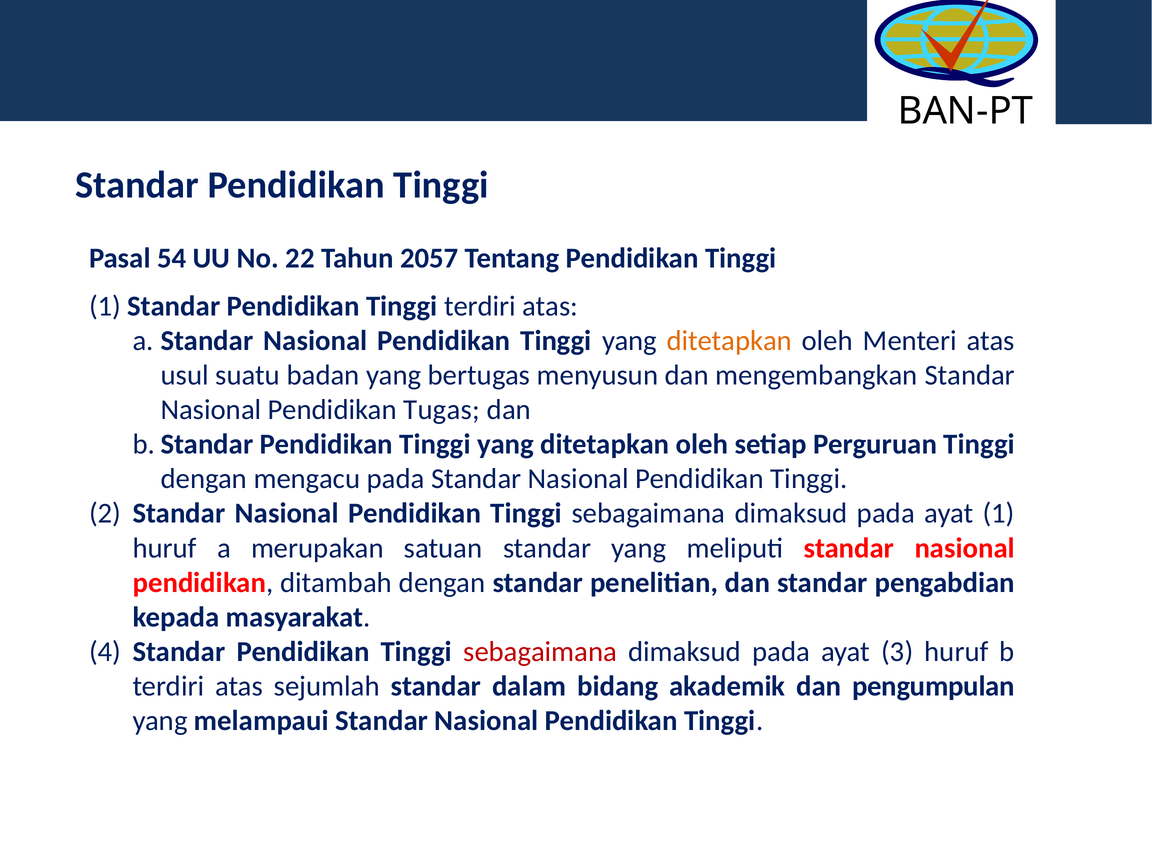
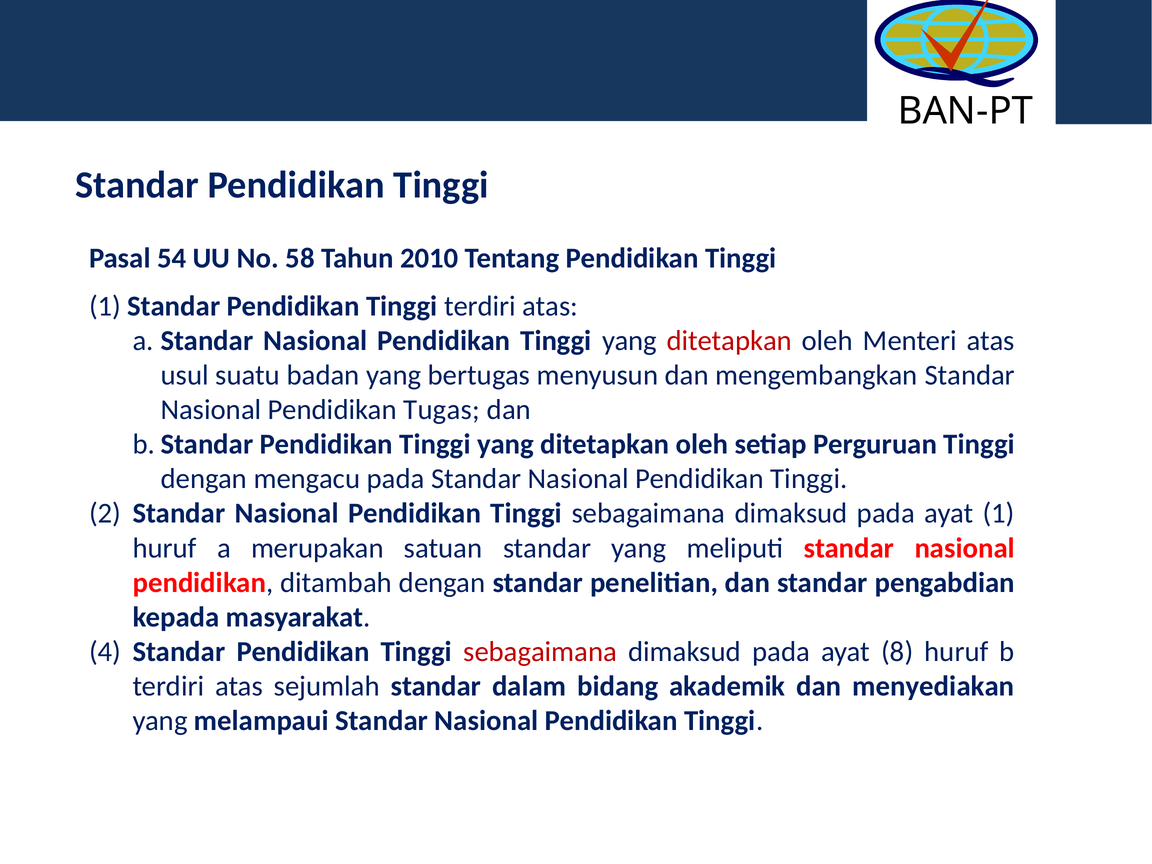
22: 22 -> 58
2057: 2057 -> 2010
ditetapkan at (729, 341) colour: orange -> red
3: 3 -> 8
pengumpulan: pengumpulan -> menyediakan
